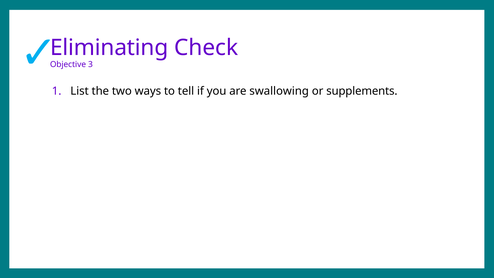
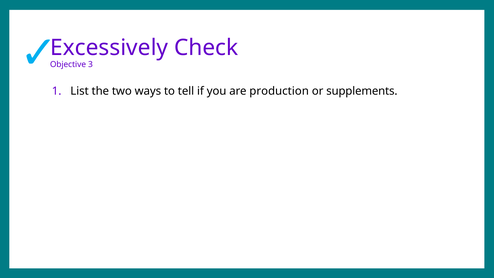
Eliminating: Eliminating -> Excessively
swallowing: swallowing -> production
